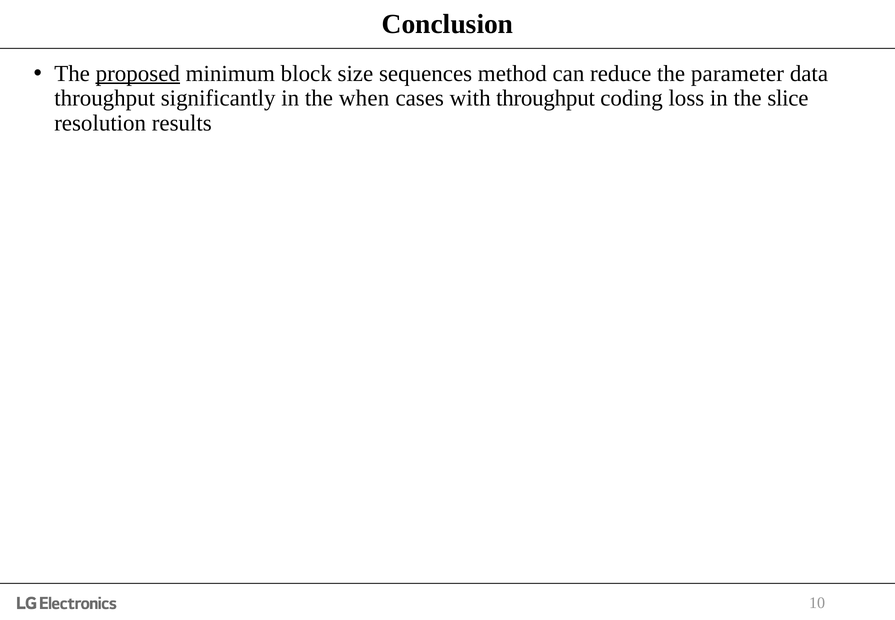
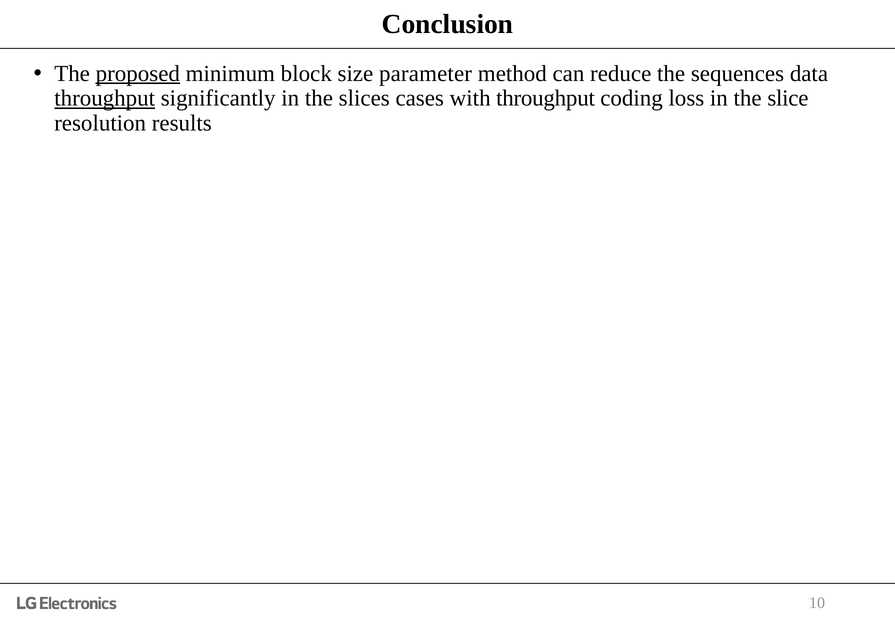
sequences: sequences -> parameter
parameter: parameter -> sequences
throughput at (105, 98) underline: none -> present
when: when -> slices
